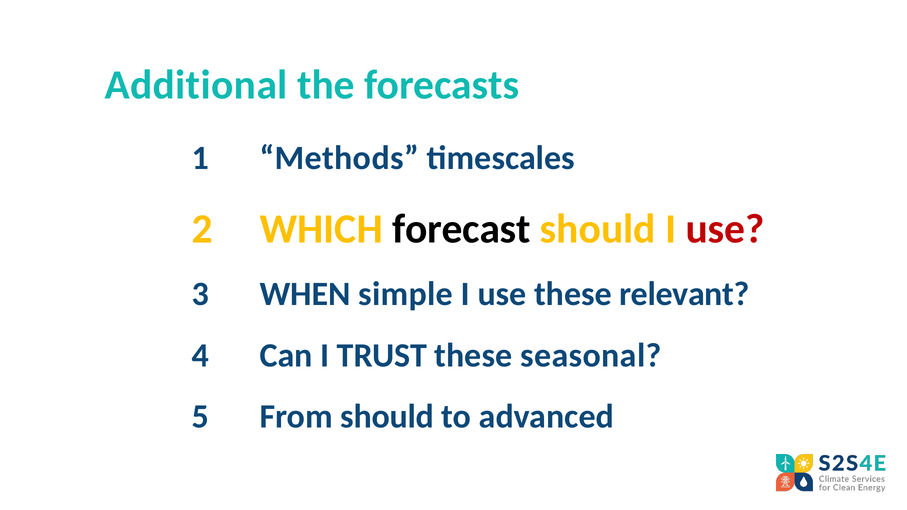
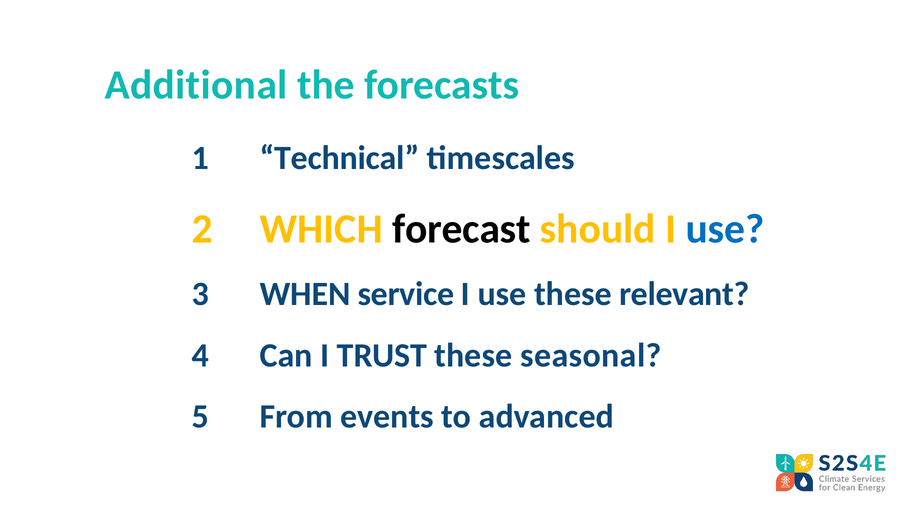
Methods: Methods -> Technical
use at (725, 229) colour: red -> blue
simple: simple -> service
From should: should -> events
